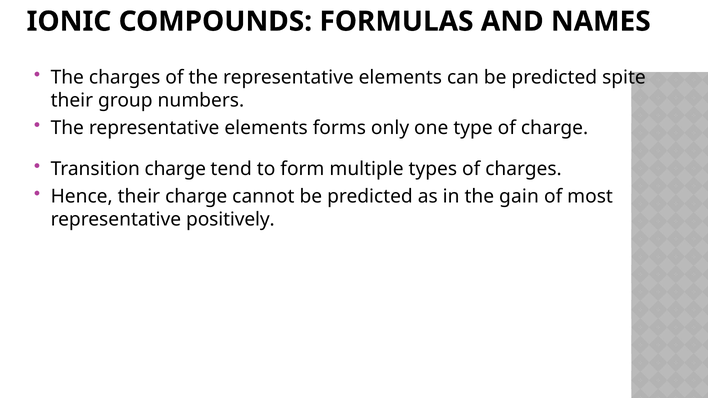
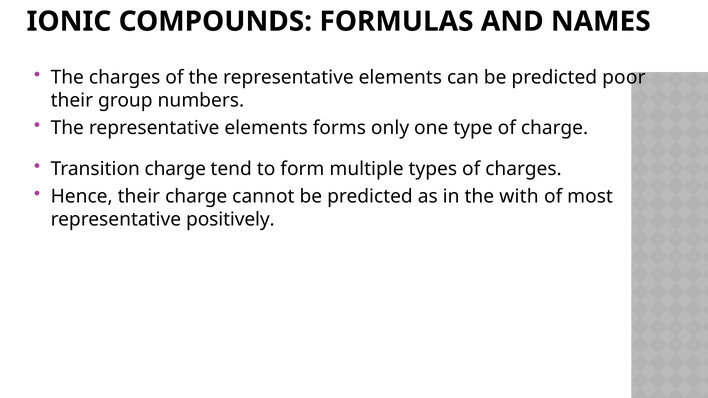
spite: spite -> poor
gain: gain -> with
